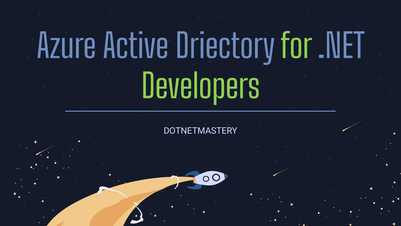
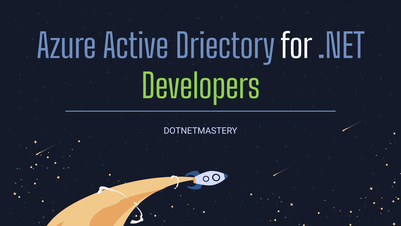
for colour: light green -> white
